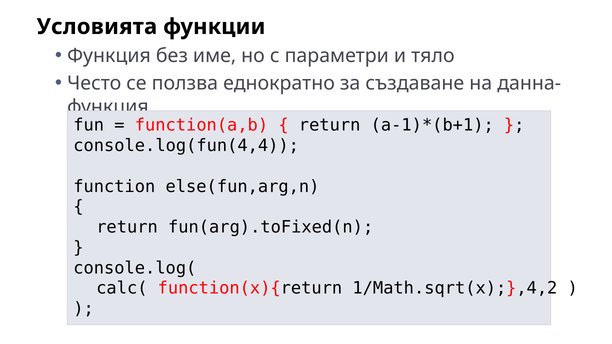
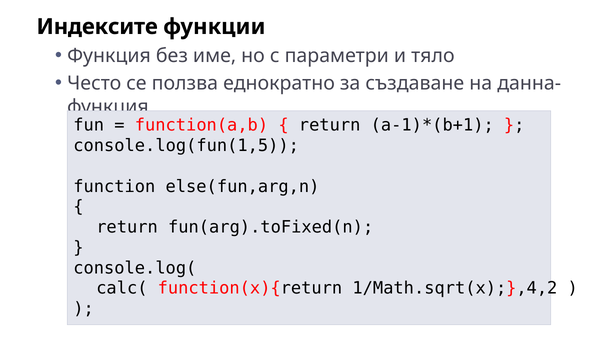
Условията: Условията -> Индексите
console.log(fun(4,4: console.log(fun(4,4 -> console.log(fun(1,5
